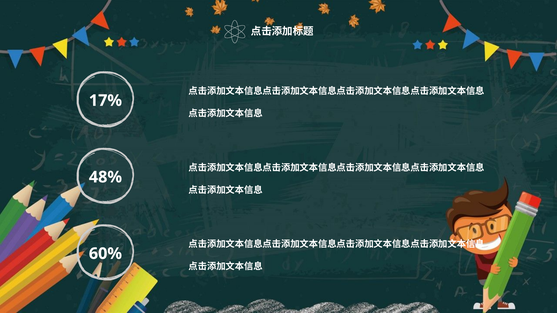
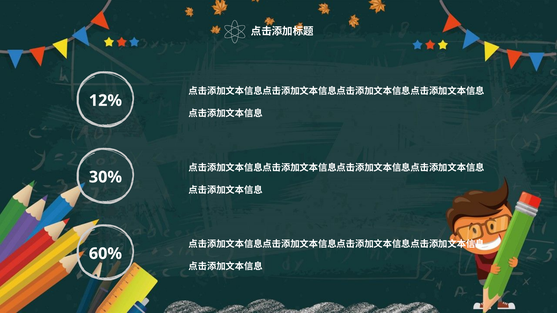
17%: 17% -> 12%
48%: 48% -> 30%
